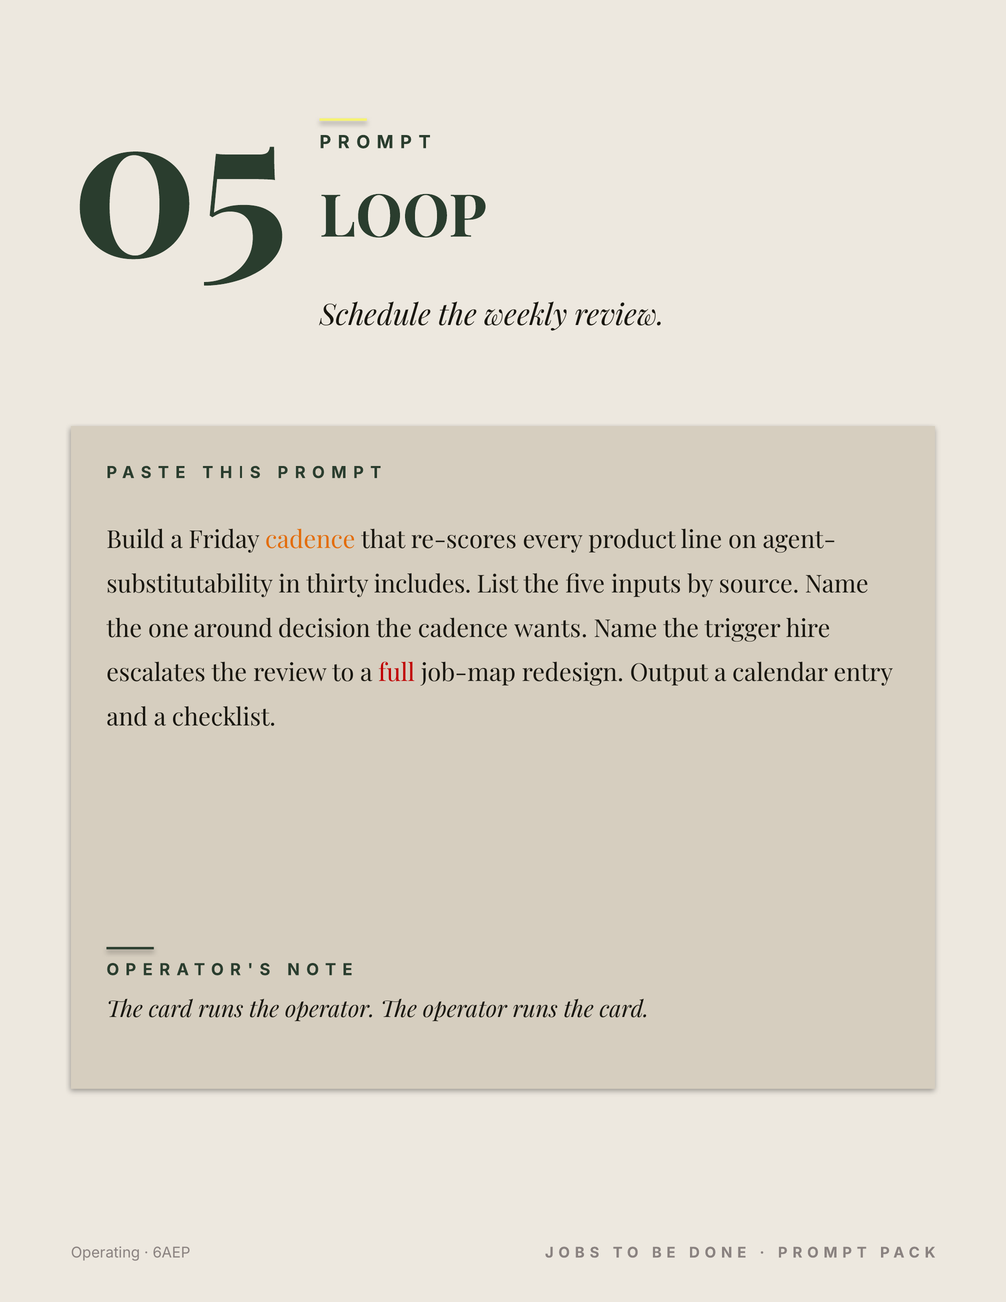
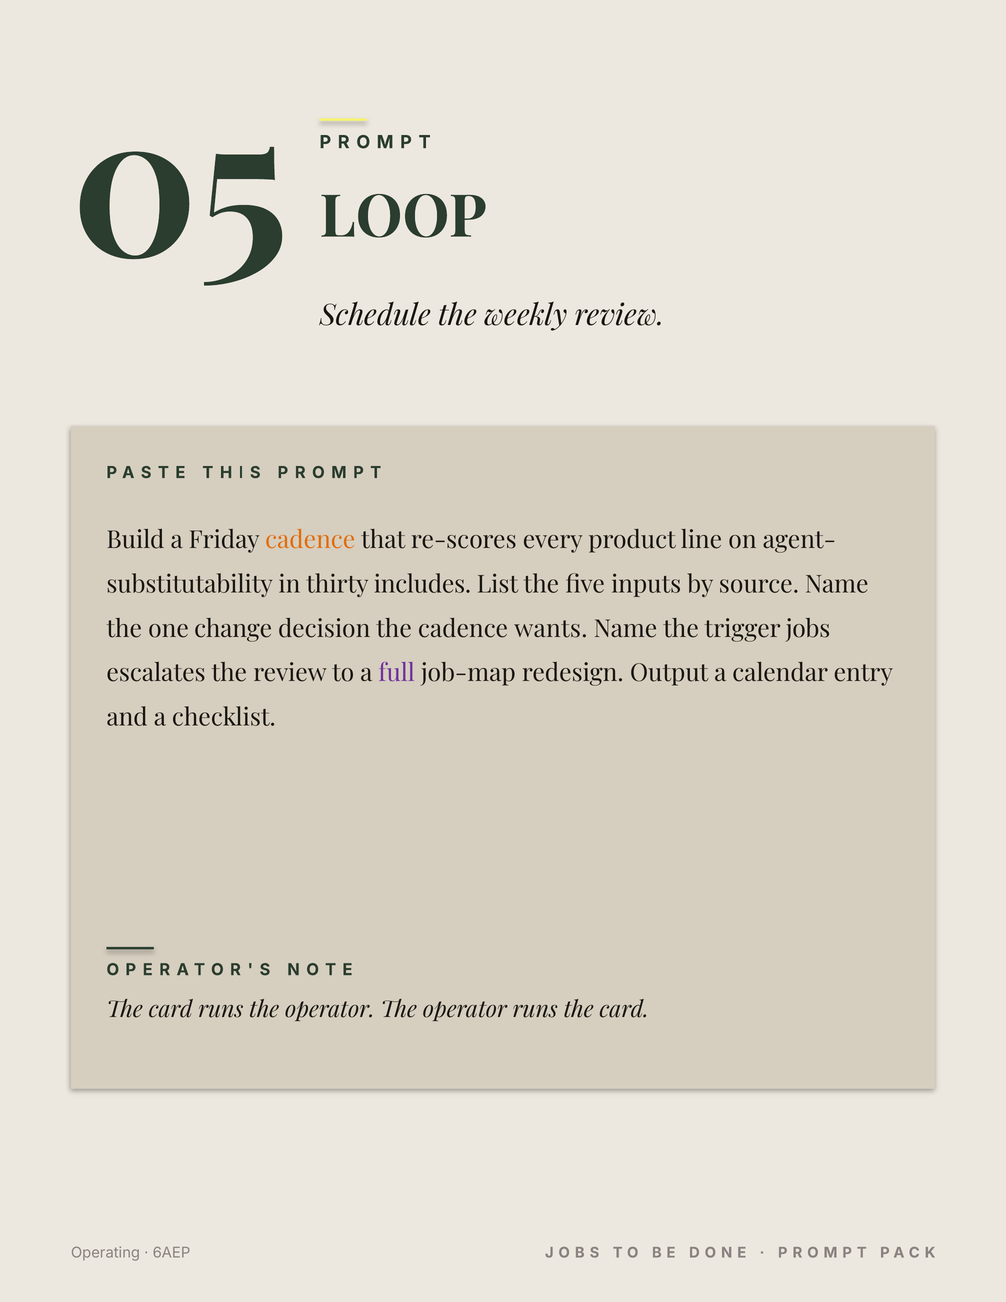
around: around -> change
hire: hire -> jobs
full colour: red -> purple
